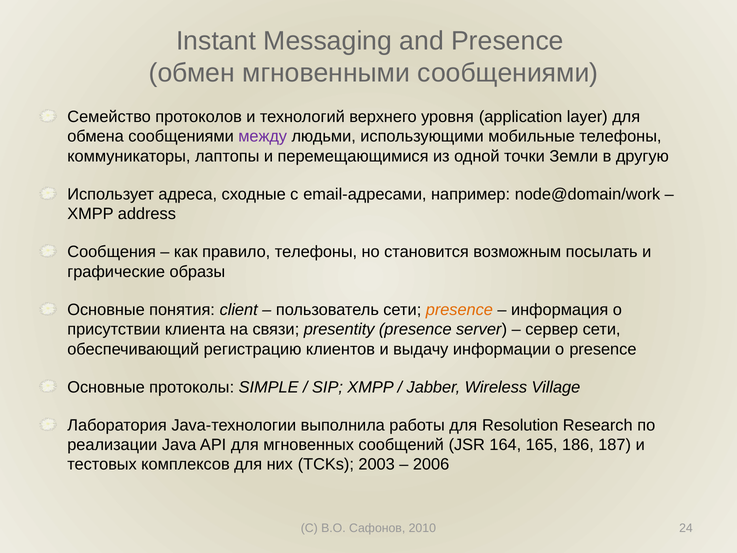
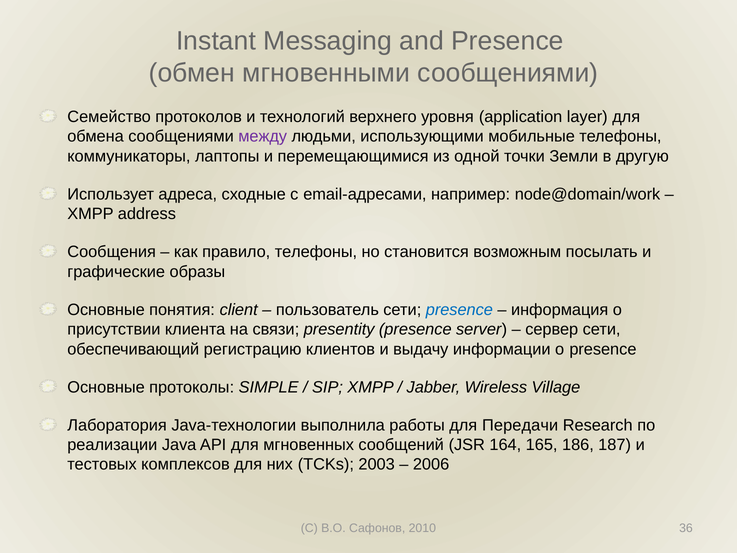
presence at (459, 310) colour: orange -> blue
Resolution: Resolution -> Передачи
24: 24 -> 36
